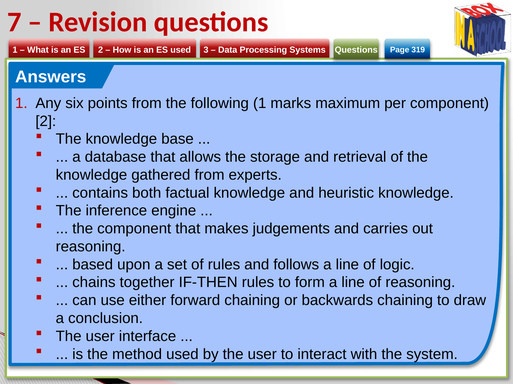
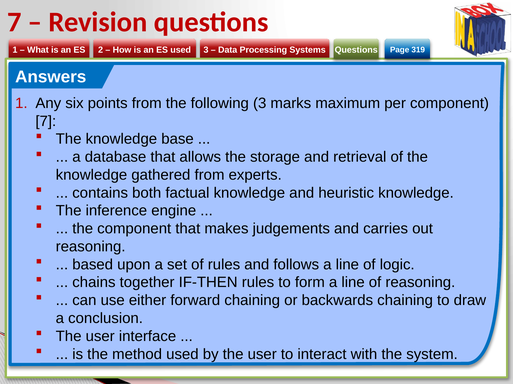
following 1: 1 -> 3
2 at (46, 121): 2 -> 7
